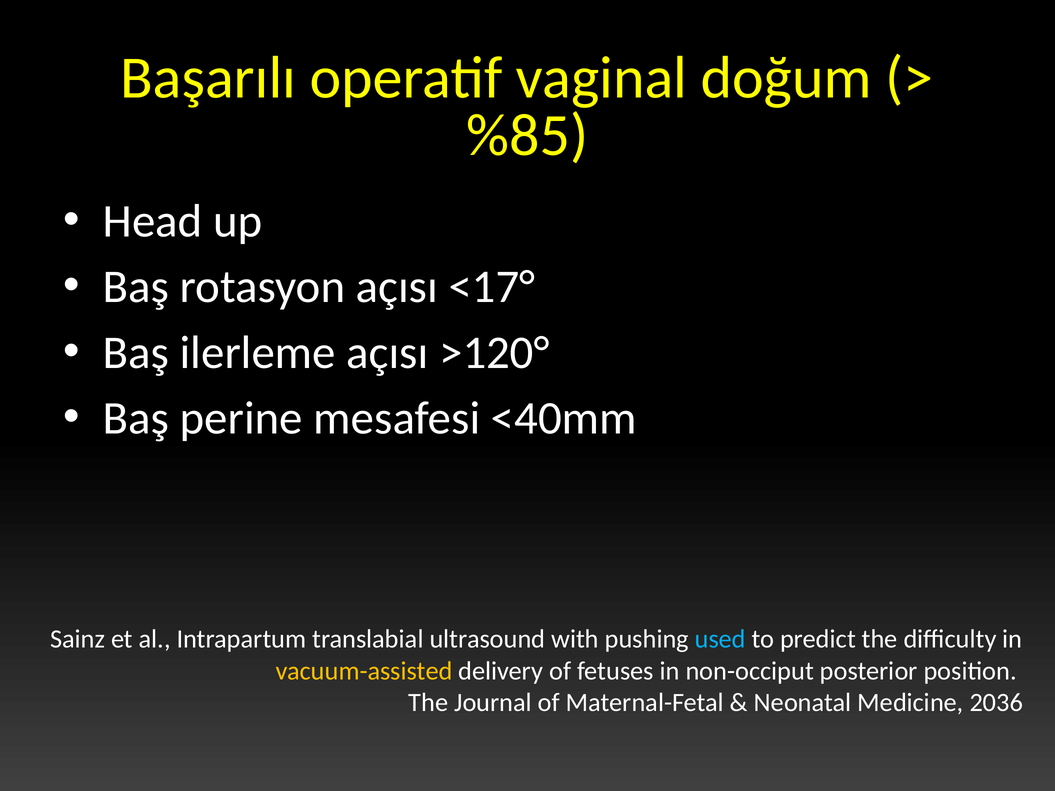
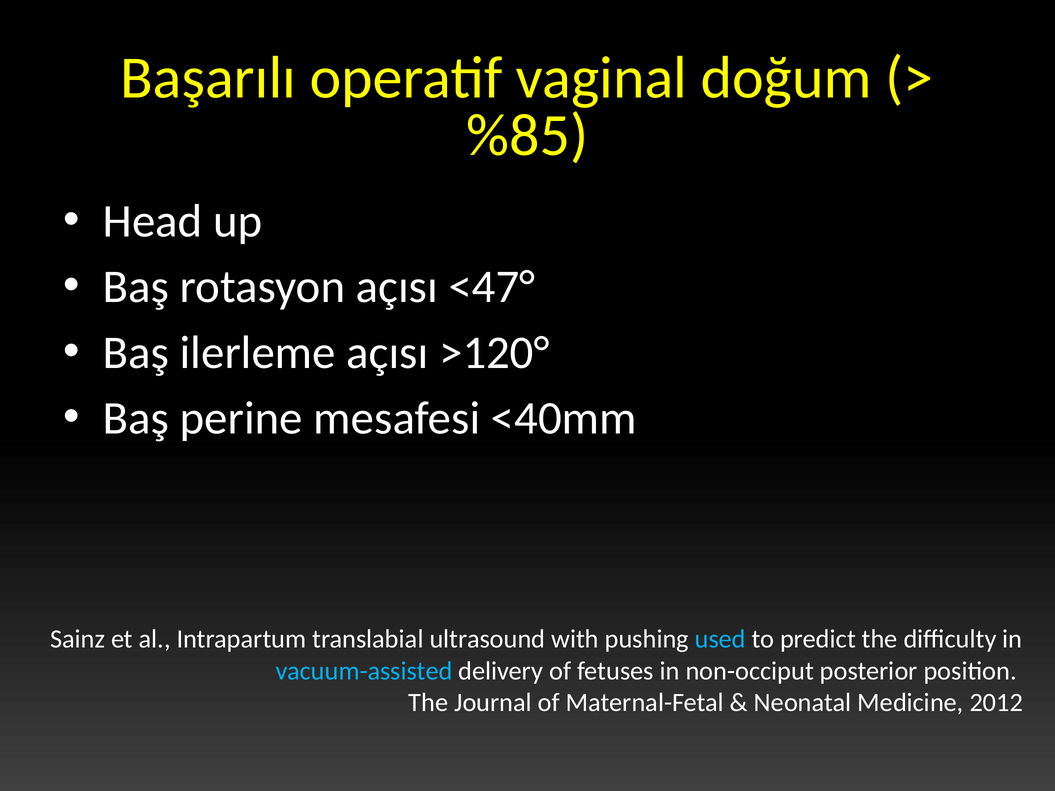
<17°: <17° -> <47°
vacuum-assisted colour: yellow -> light blue
2036: 2036 -> 2012
